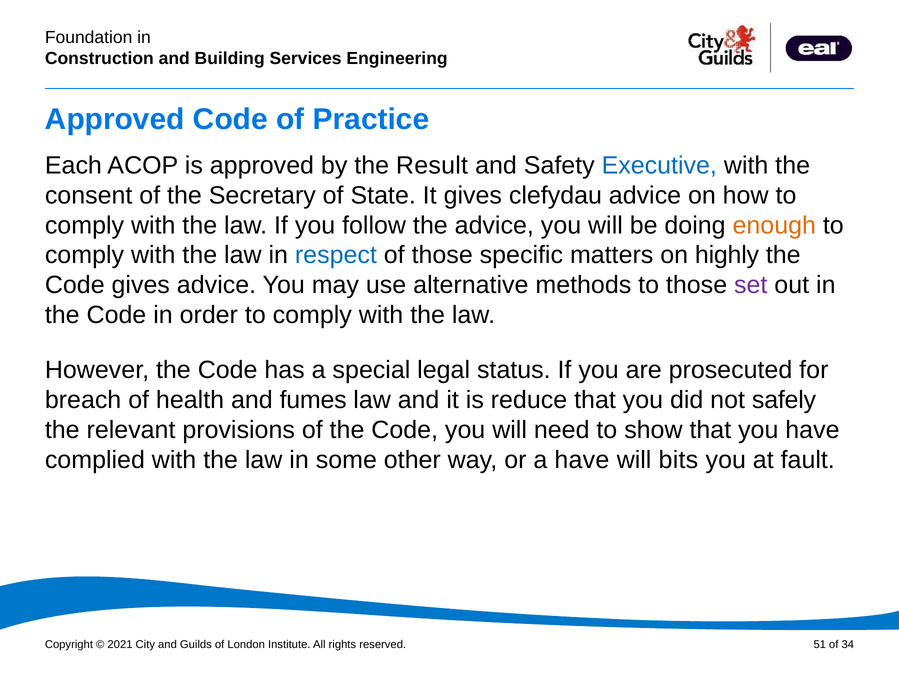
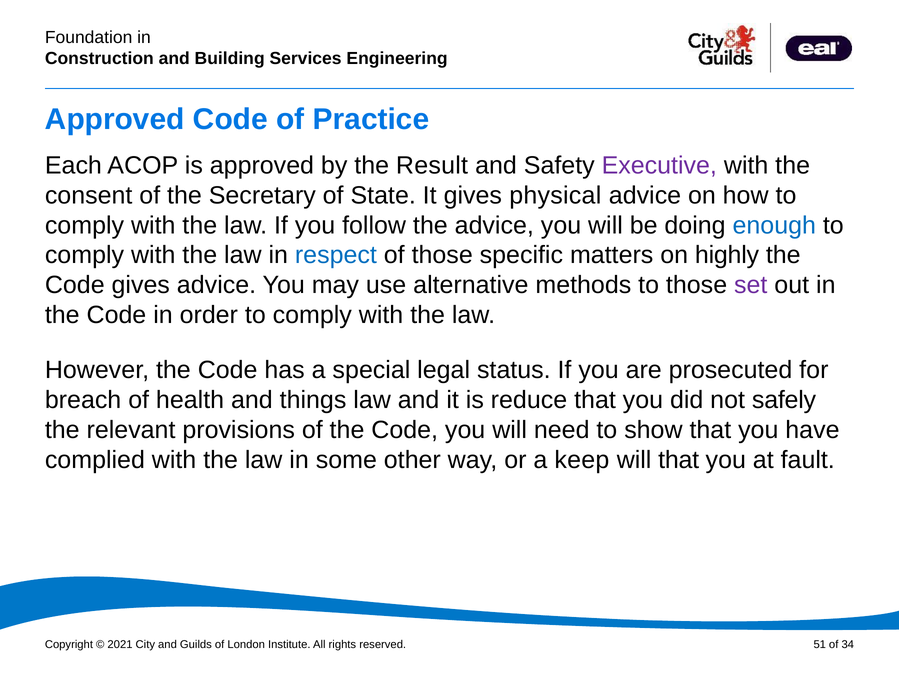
Executive colour: blue -> purple
clefydau: clefydau -> physical
enough colour: orange -> blue
fumes: fumes -> things
a have: have -> keep
will bits: bits -> that
